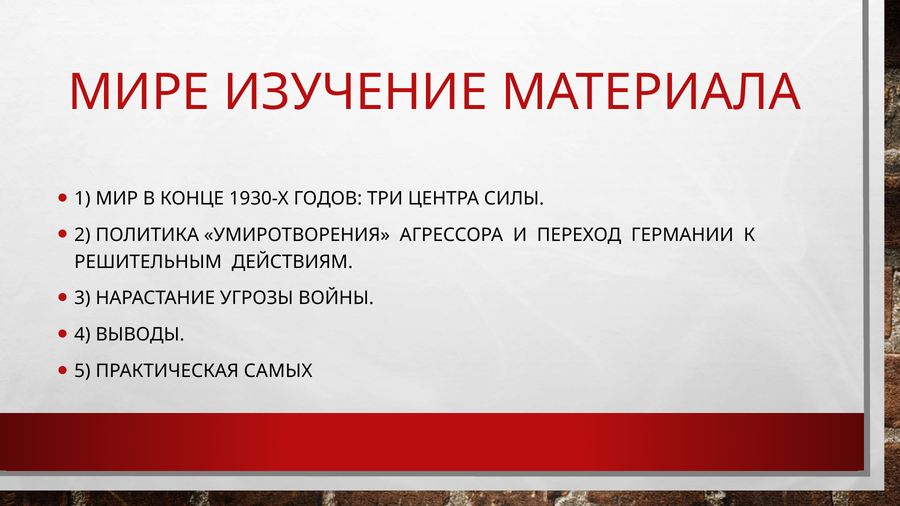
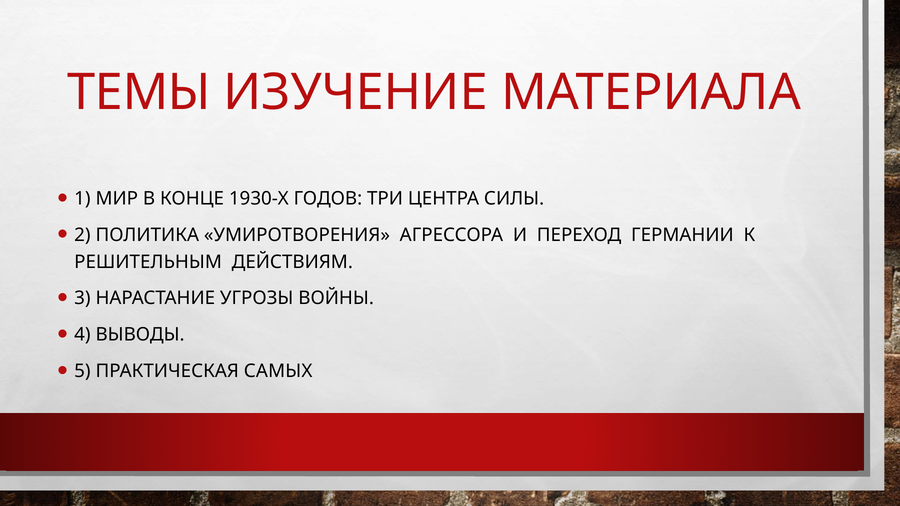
МИРЕ: МИРЕ -> ТЕМЫ
